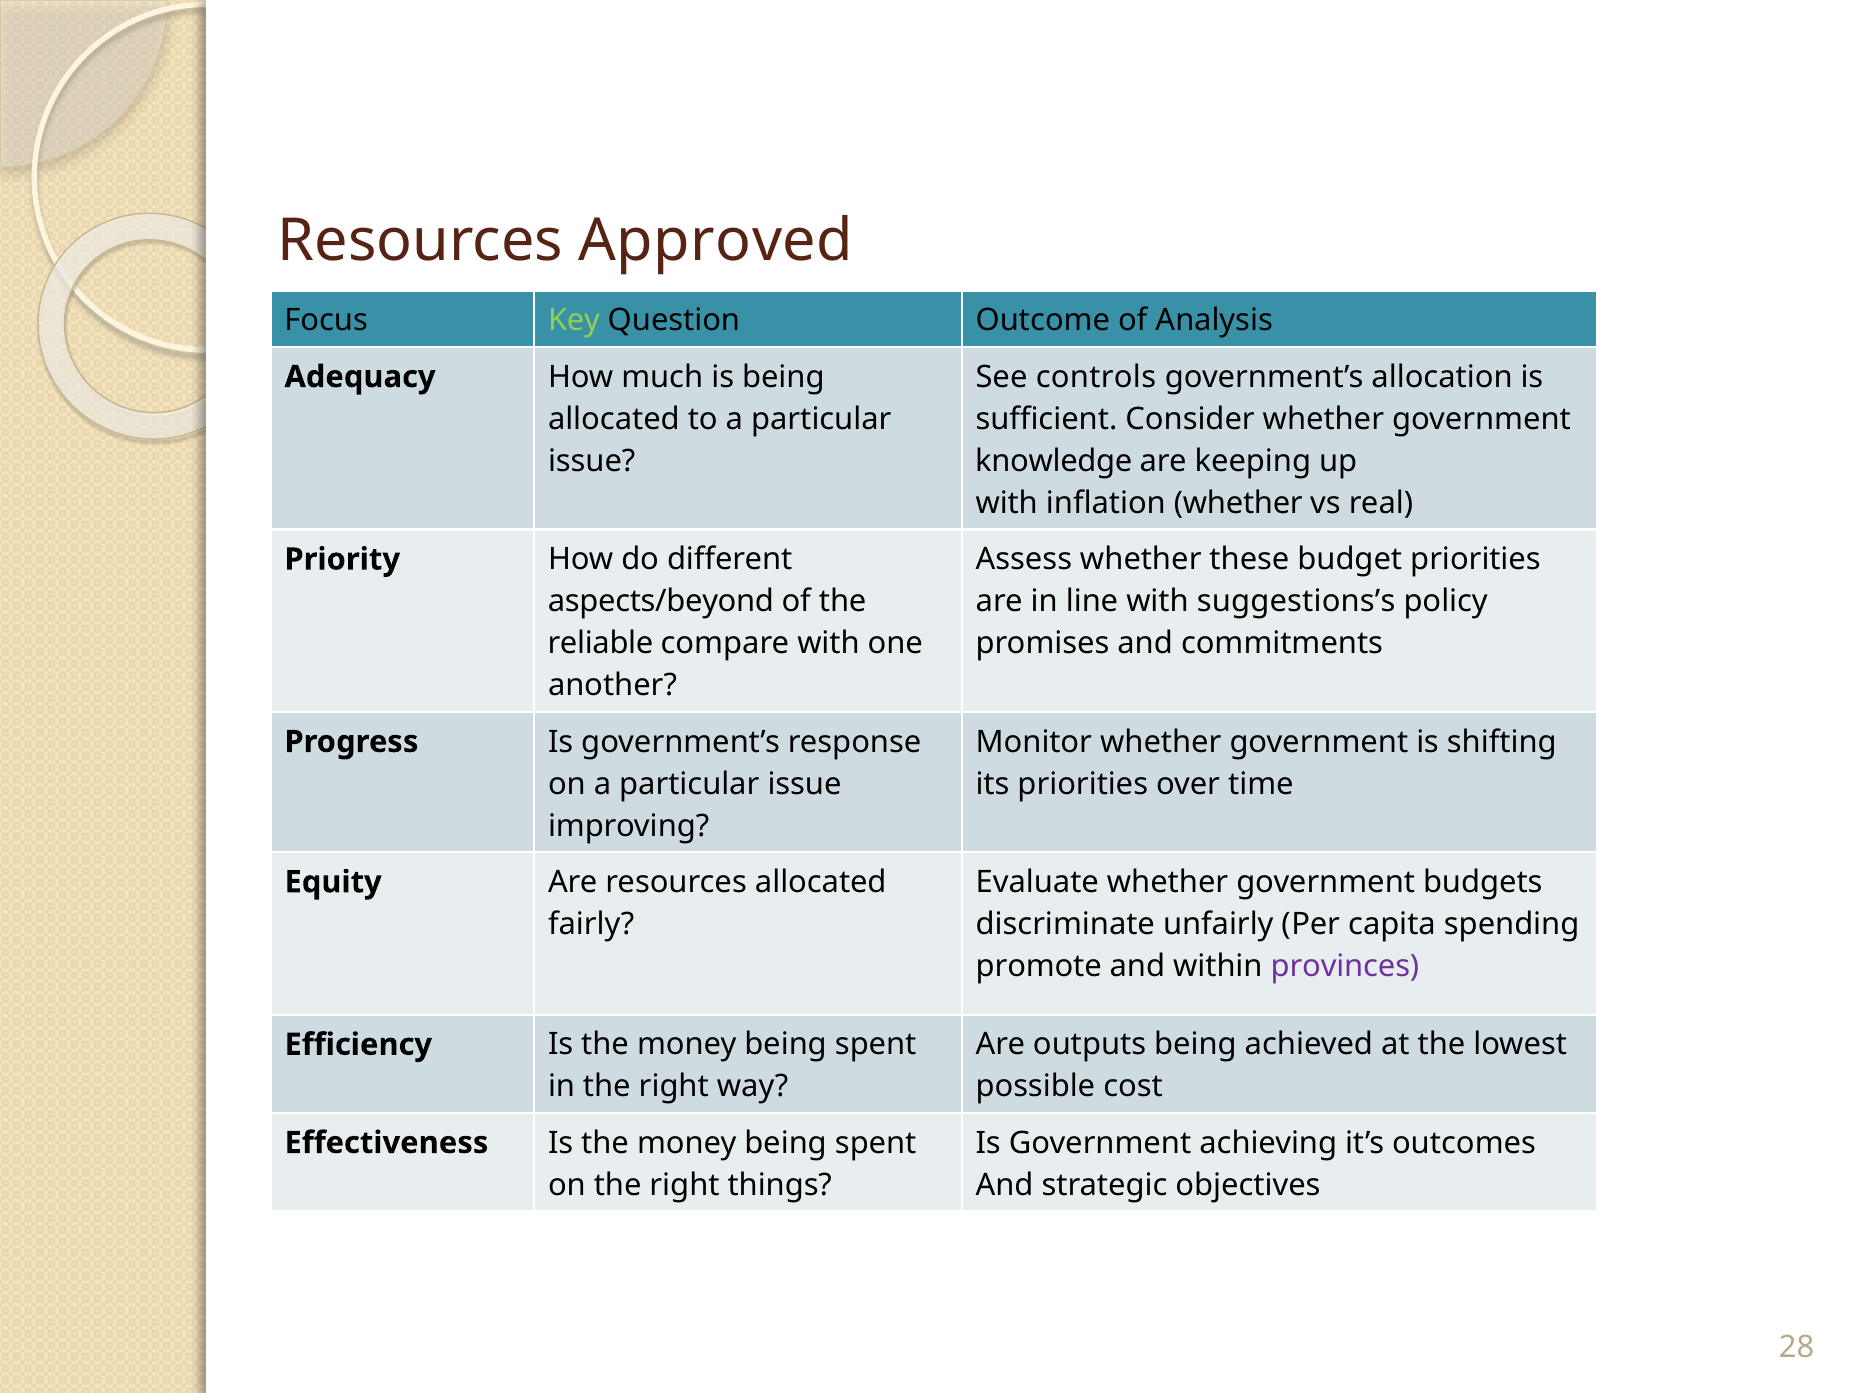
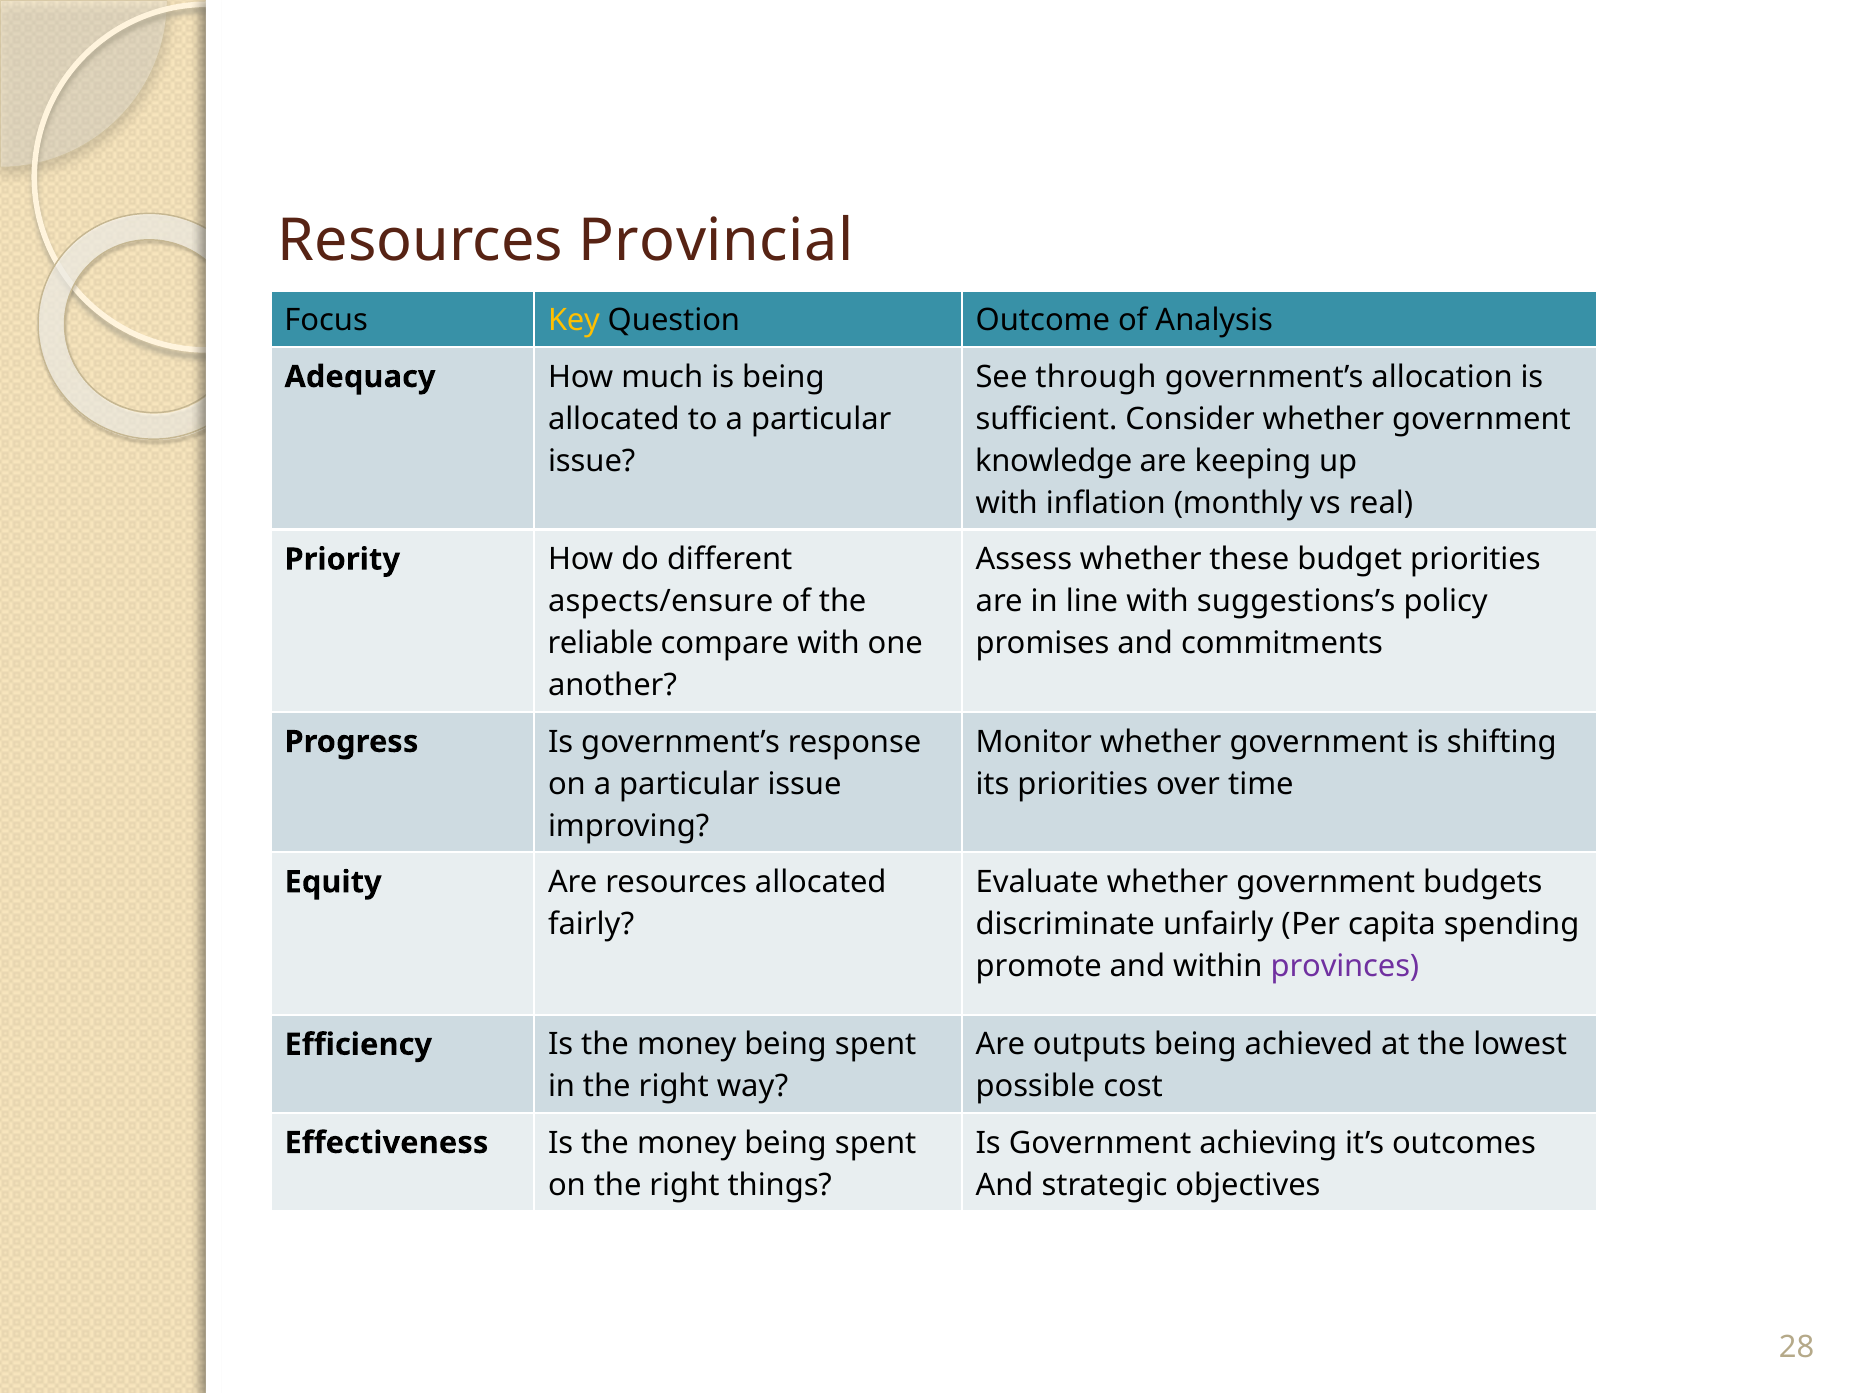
Approved: Approved -> Provincial
Key colour: light green -> yellow
controls: controls -> through
inflation whether: whether -> monthly
aspects/beyond: aspects/beyond -> aspects/ensure
